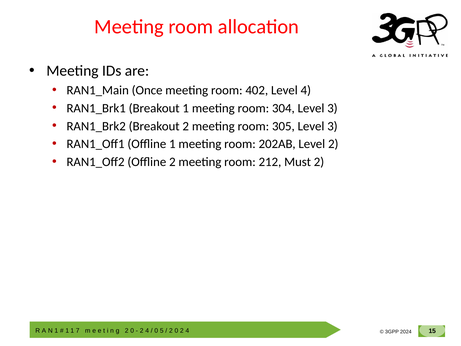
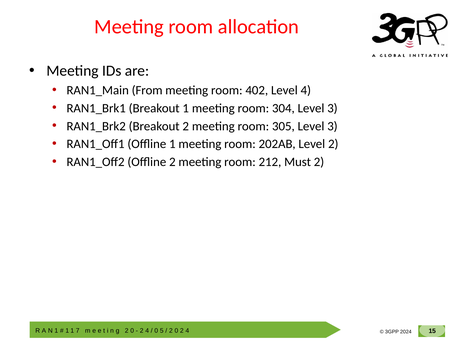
Once: Once -> From
